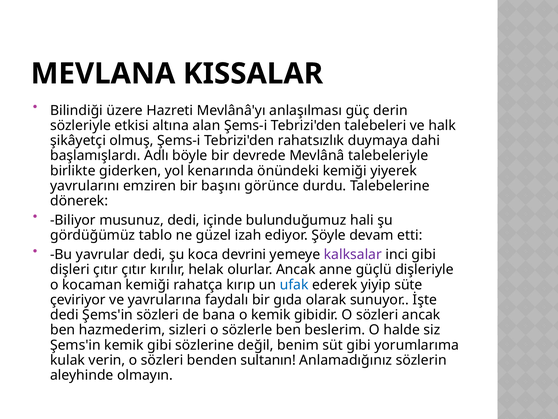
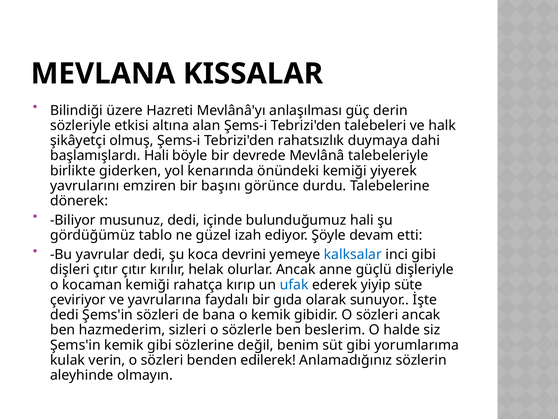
başlamışlardı Adlı: Adlı -> Hali
kalksalar colour: purple -> blue
sultanın: sultanın -> edilerek
